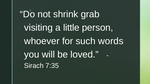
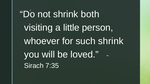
grab: grab -> both
such words: words -> shrink
